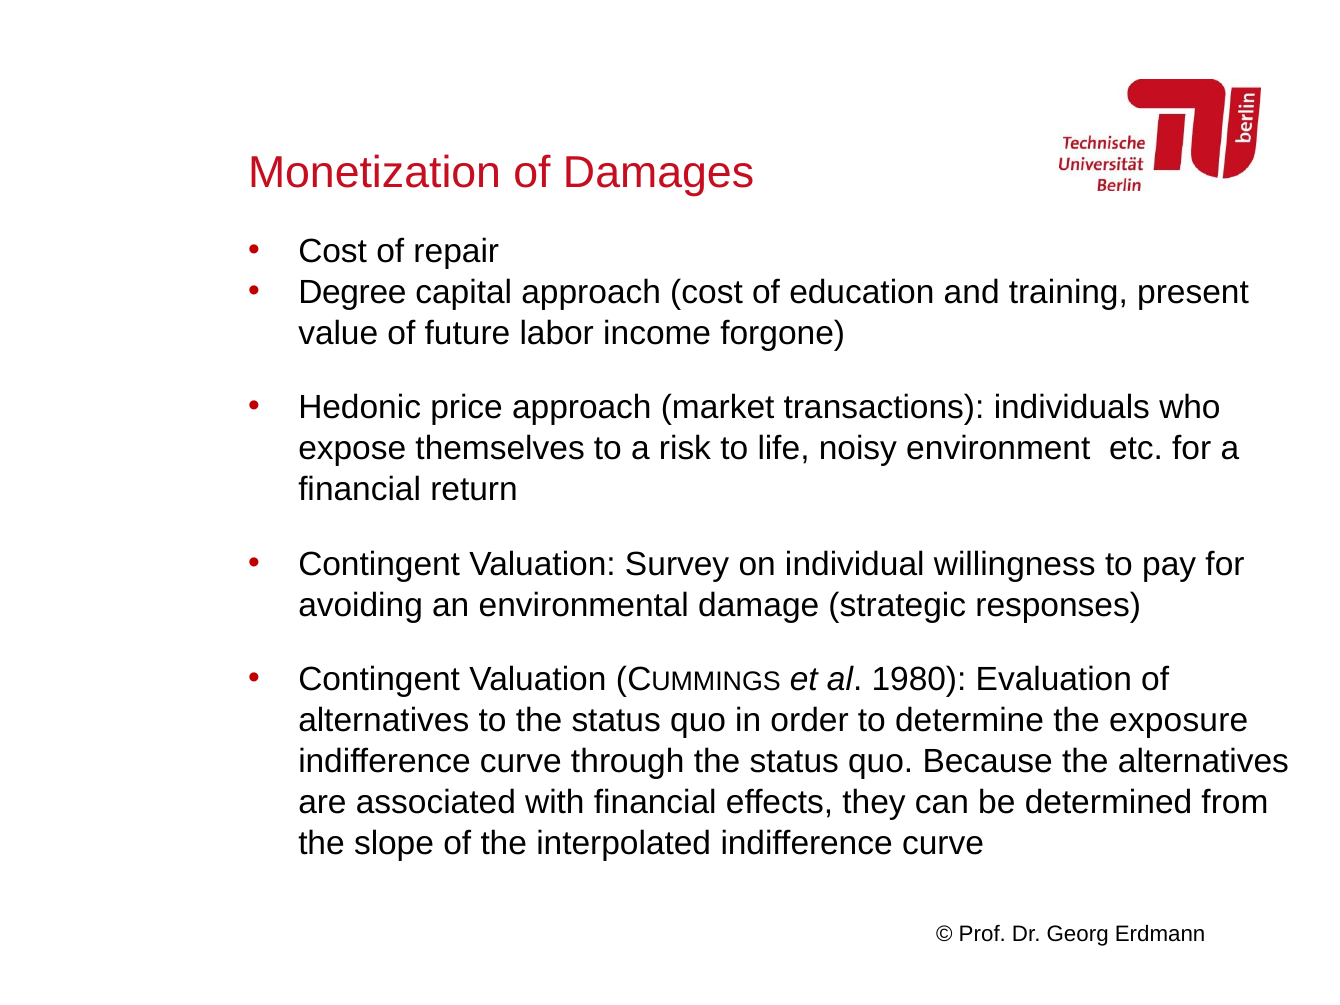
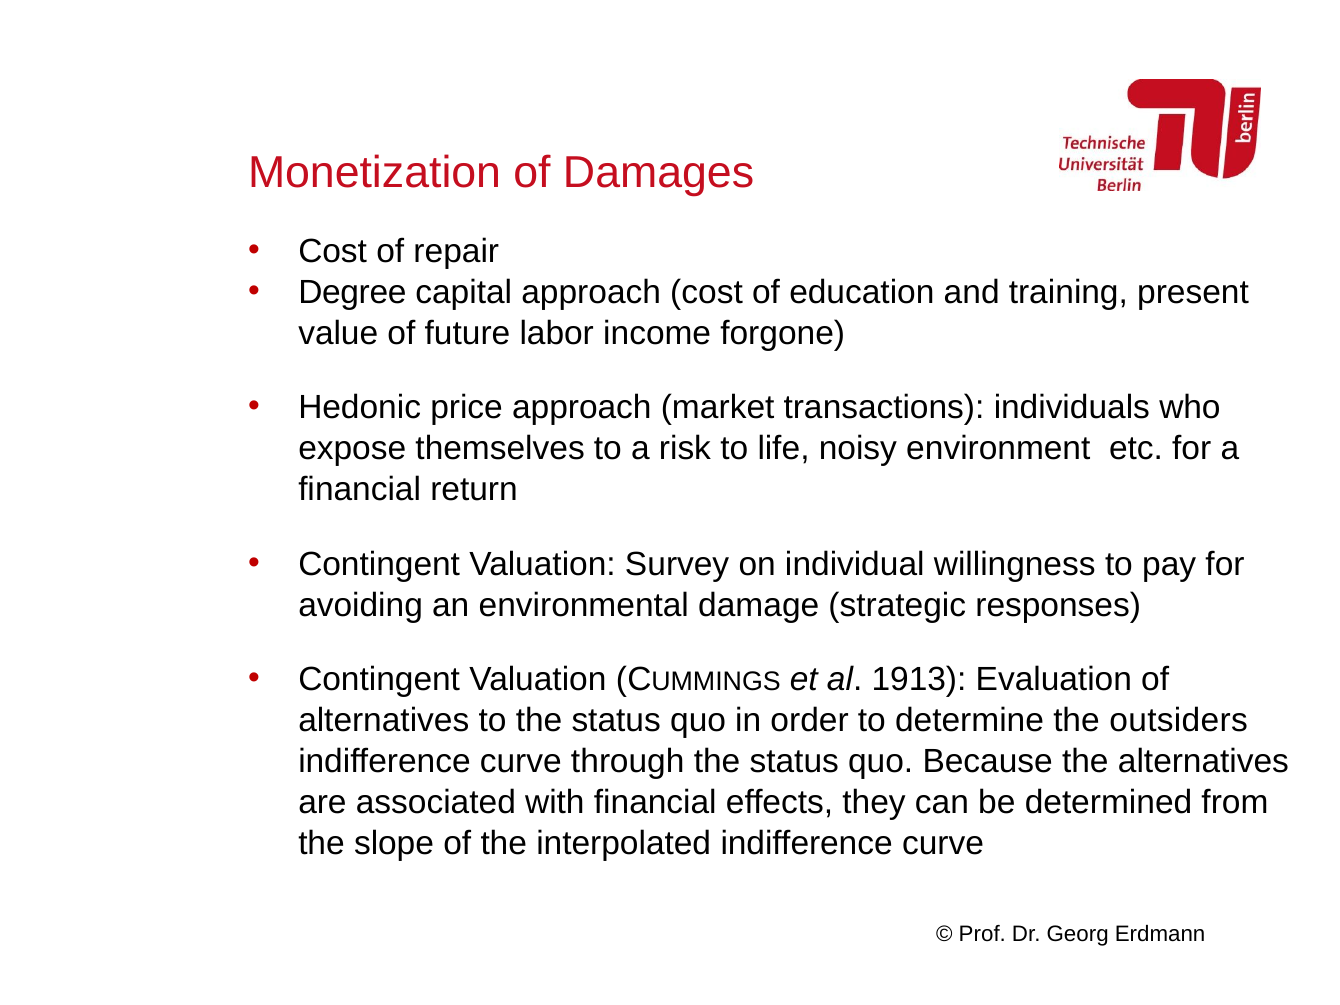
1980: 1980 -> 1913
exposure: exposure -> outsiders
